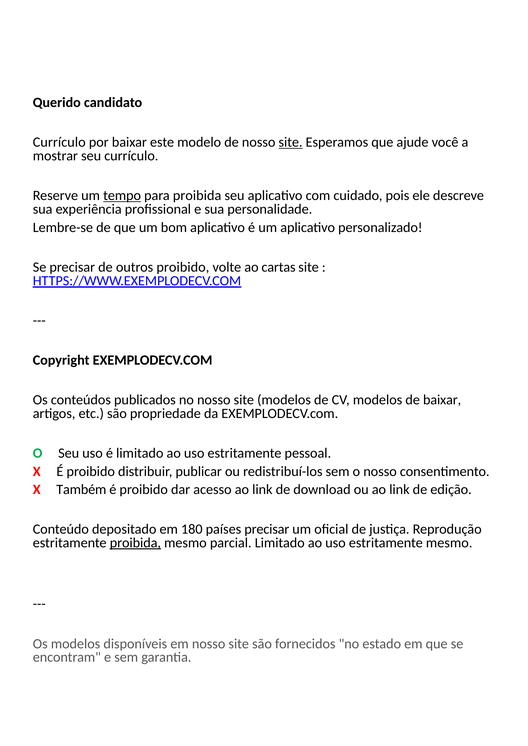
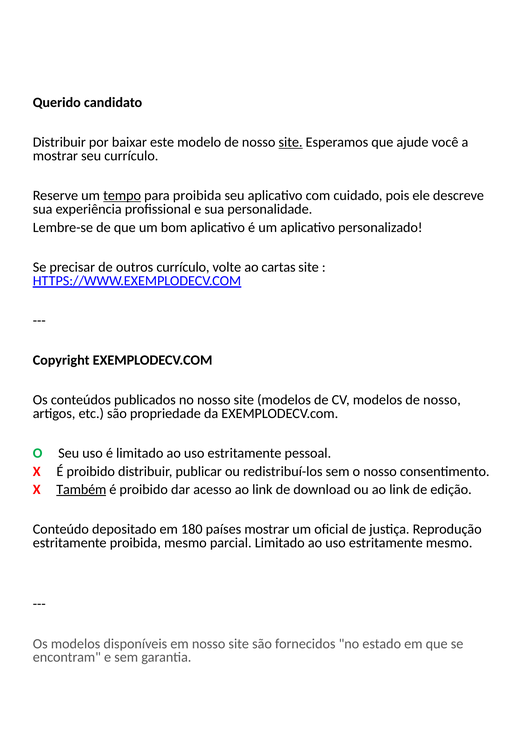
Currículo at (59, 142): Currículo -> Distribuir
outros proibido: proibido -> currículo
modelos de baixar: baixar -> nosso
Também underline: none -> present
países precisar: precisar -> mostrar
proibida at (135, 543) underline: present -> none
